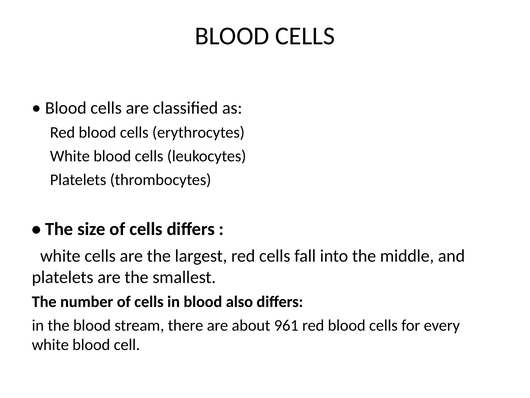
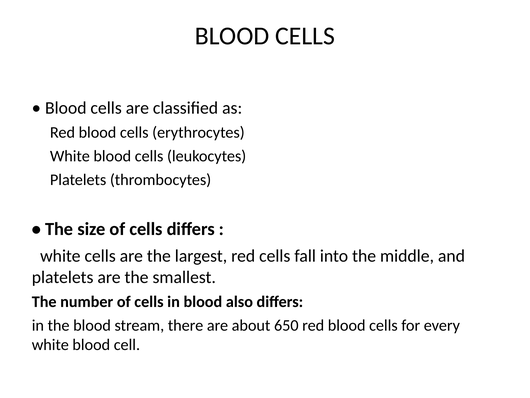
961: 961 -> 650
